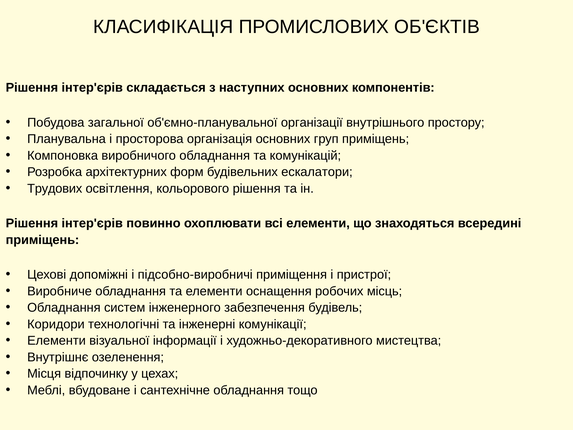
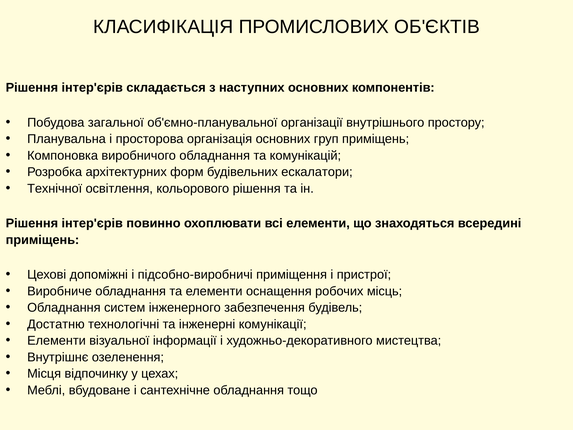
Трудових: Трудових -> Технічної
Коридори: Коридори -> Достатню
